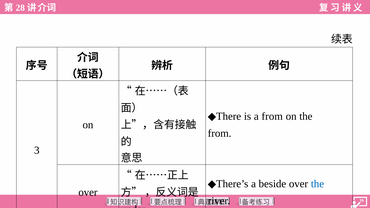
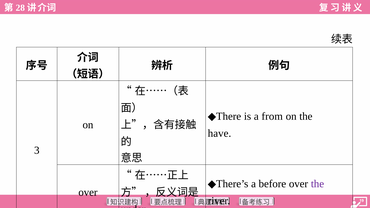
from at (220, 133): from -> have
beside: beside -> before
the at (317, 184) colour: blue -> purple
